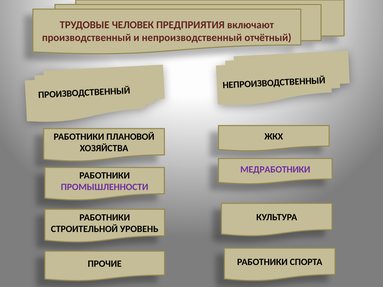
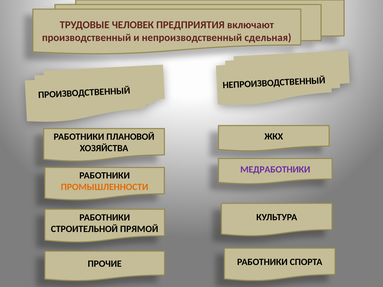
отчётный: отчётный -> сдельная
ПРОМЫШЛЕННОСТИ colour: purple -> orange
УРОВЕНЬ: УРОВЕНЬ -> ПРЯМОЙ
